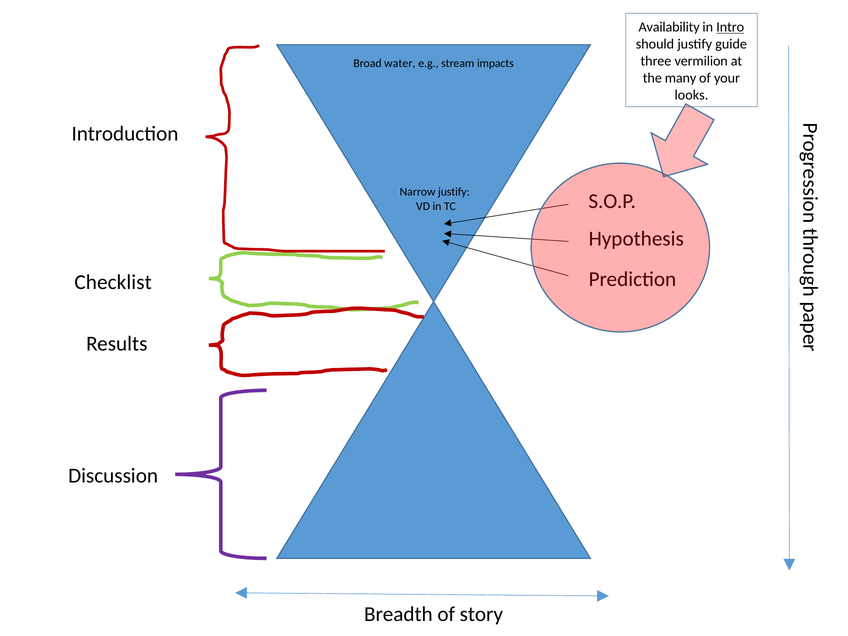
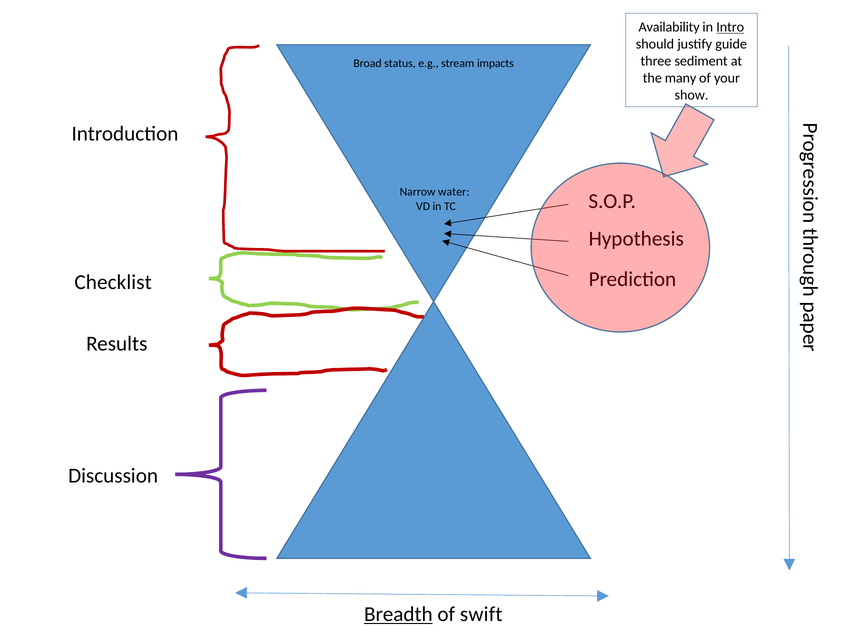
vermilion: vermilion -> sediment
water: water -> status
looks: looks -> show
Narrow justify: justify -> water
Breadth underline: none -> present
story: story -> swift
